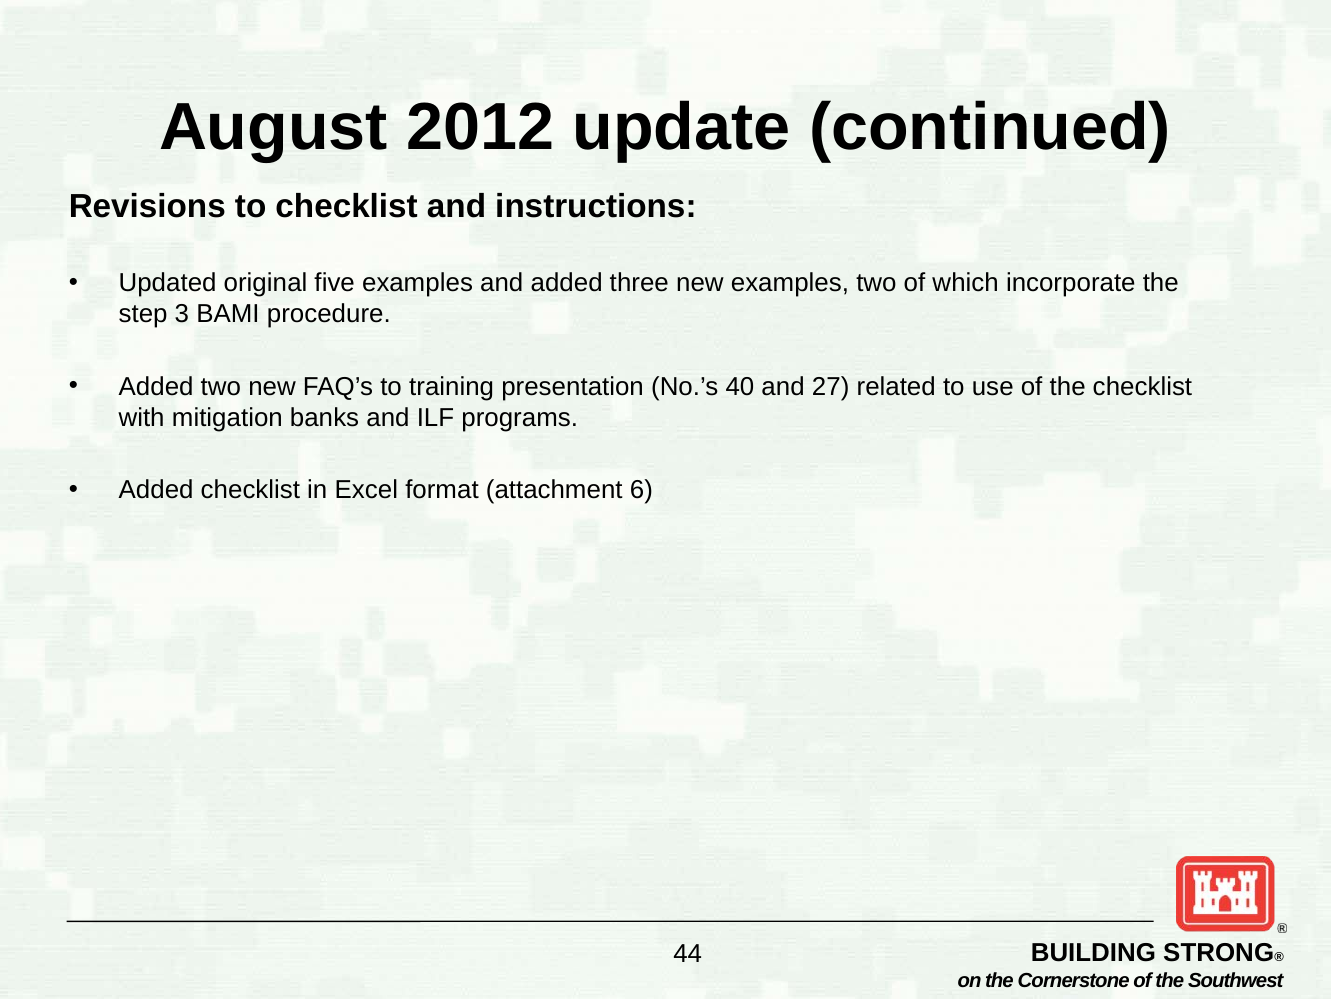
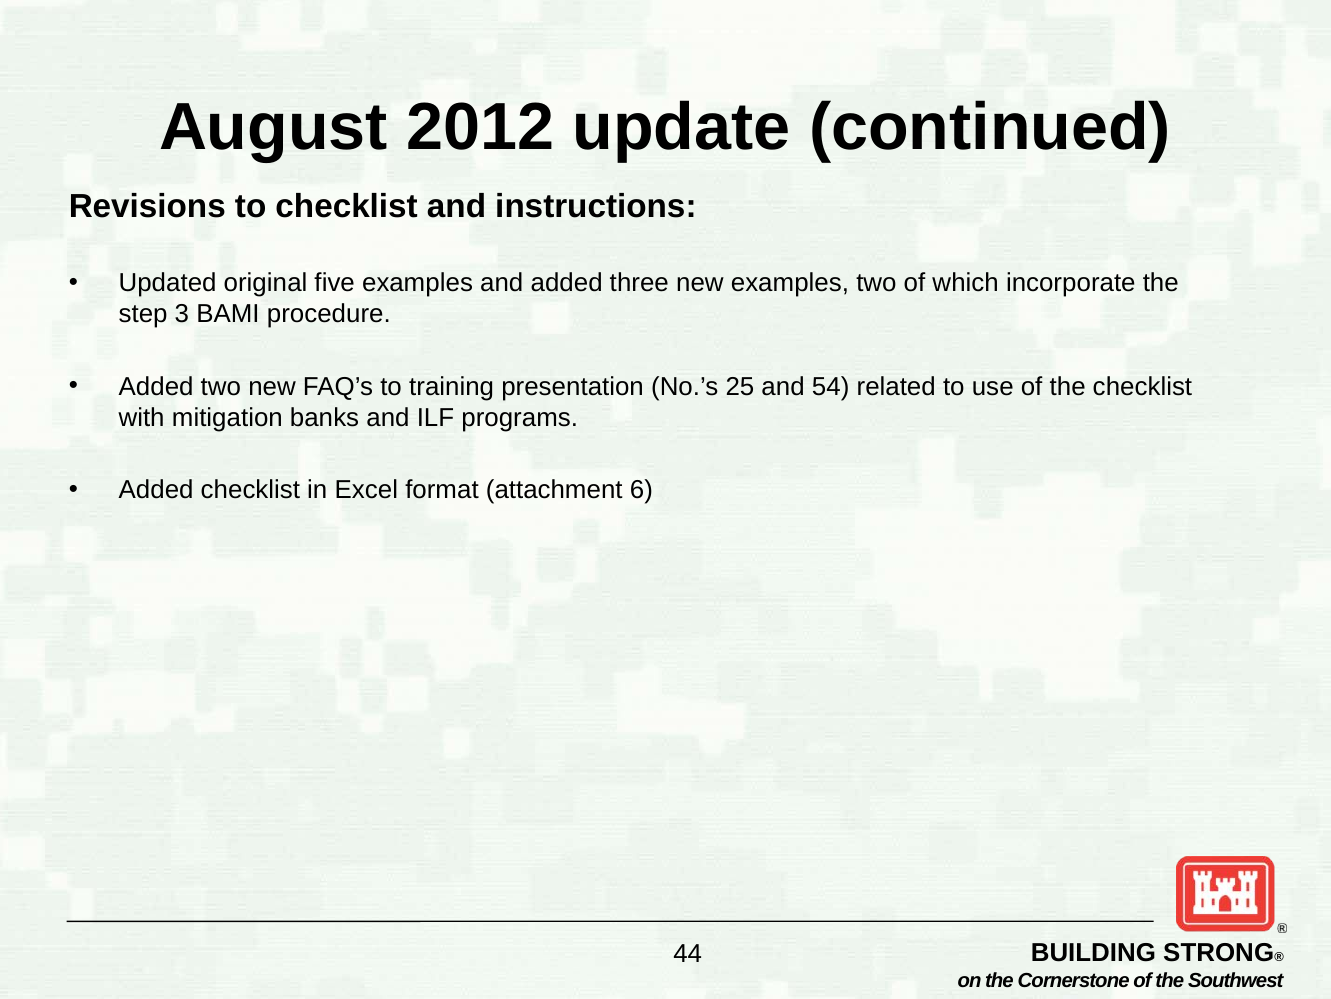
40: 40 -> 25
27: 27 -> 54
